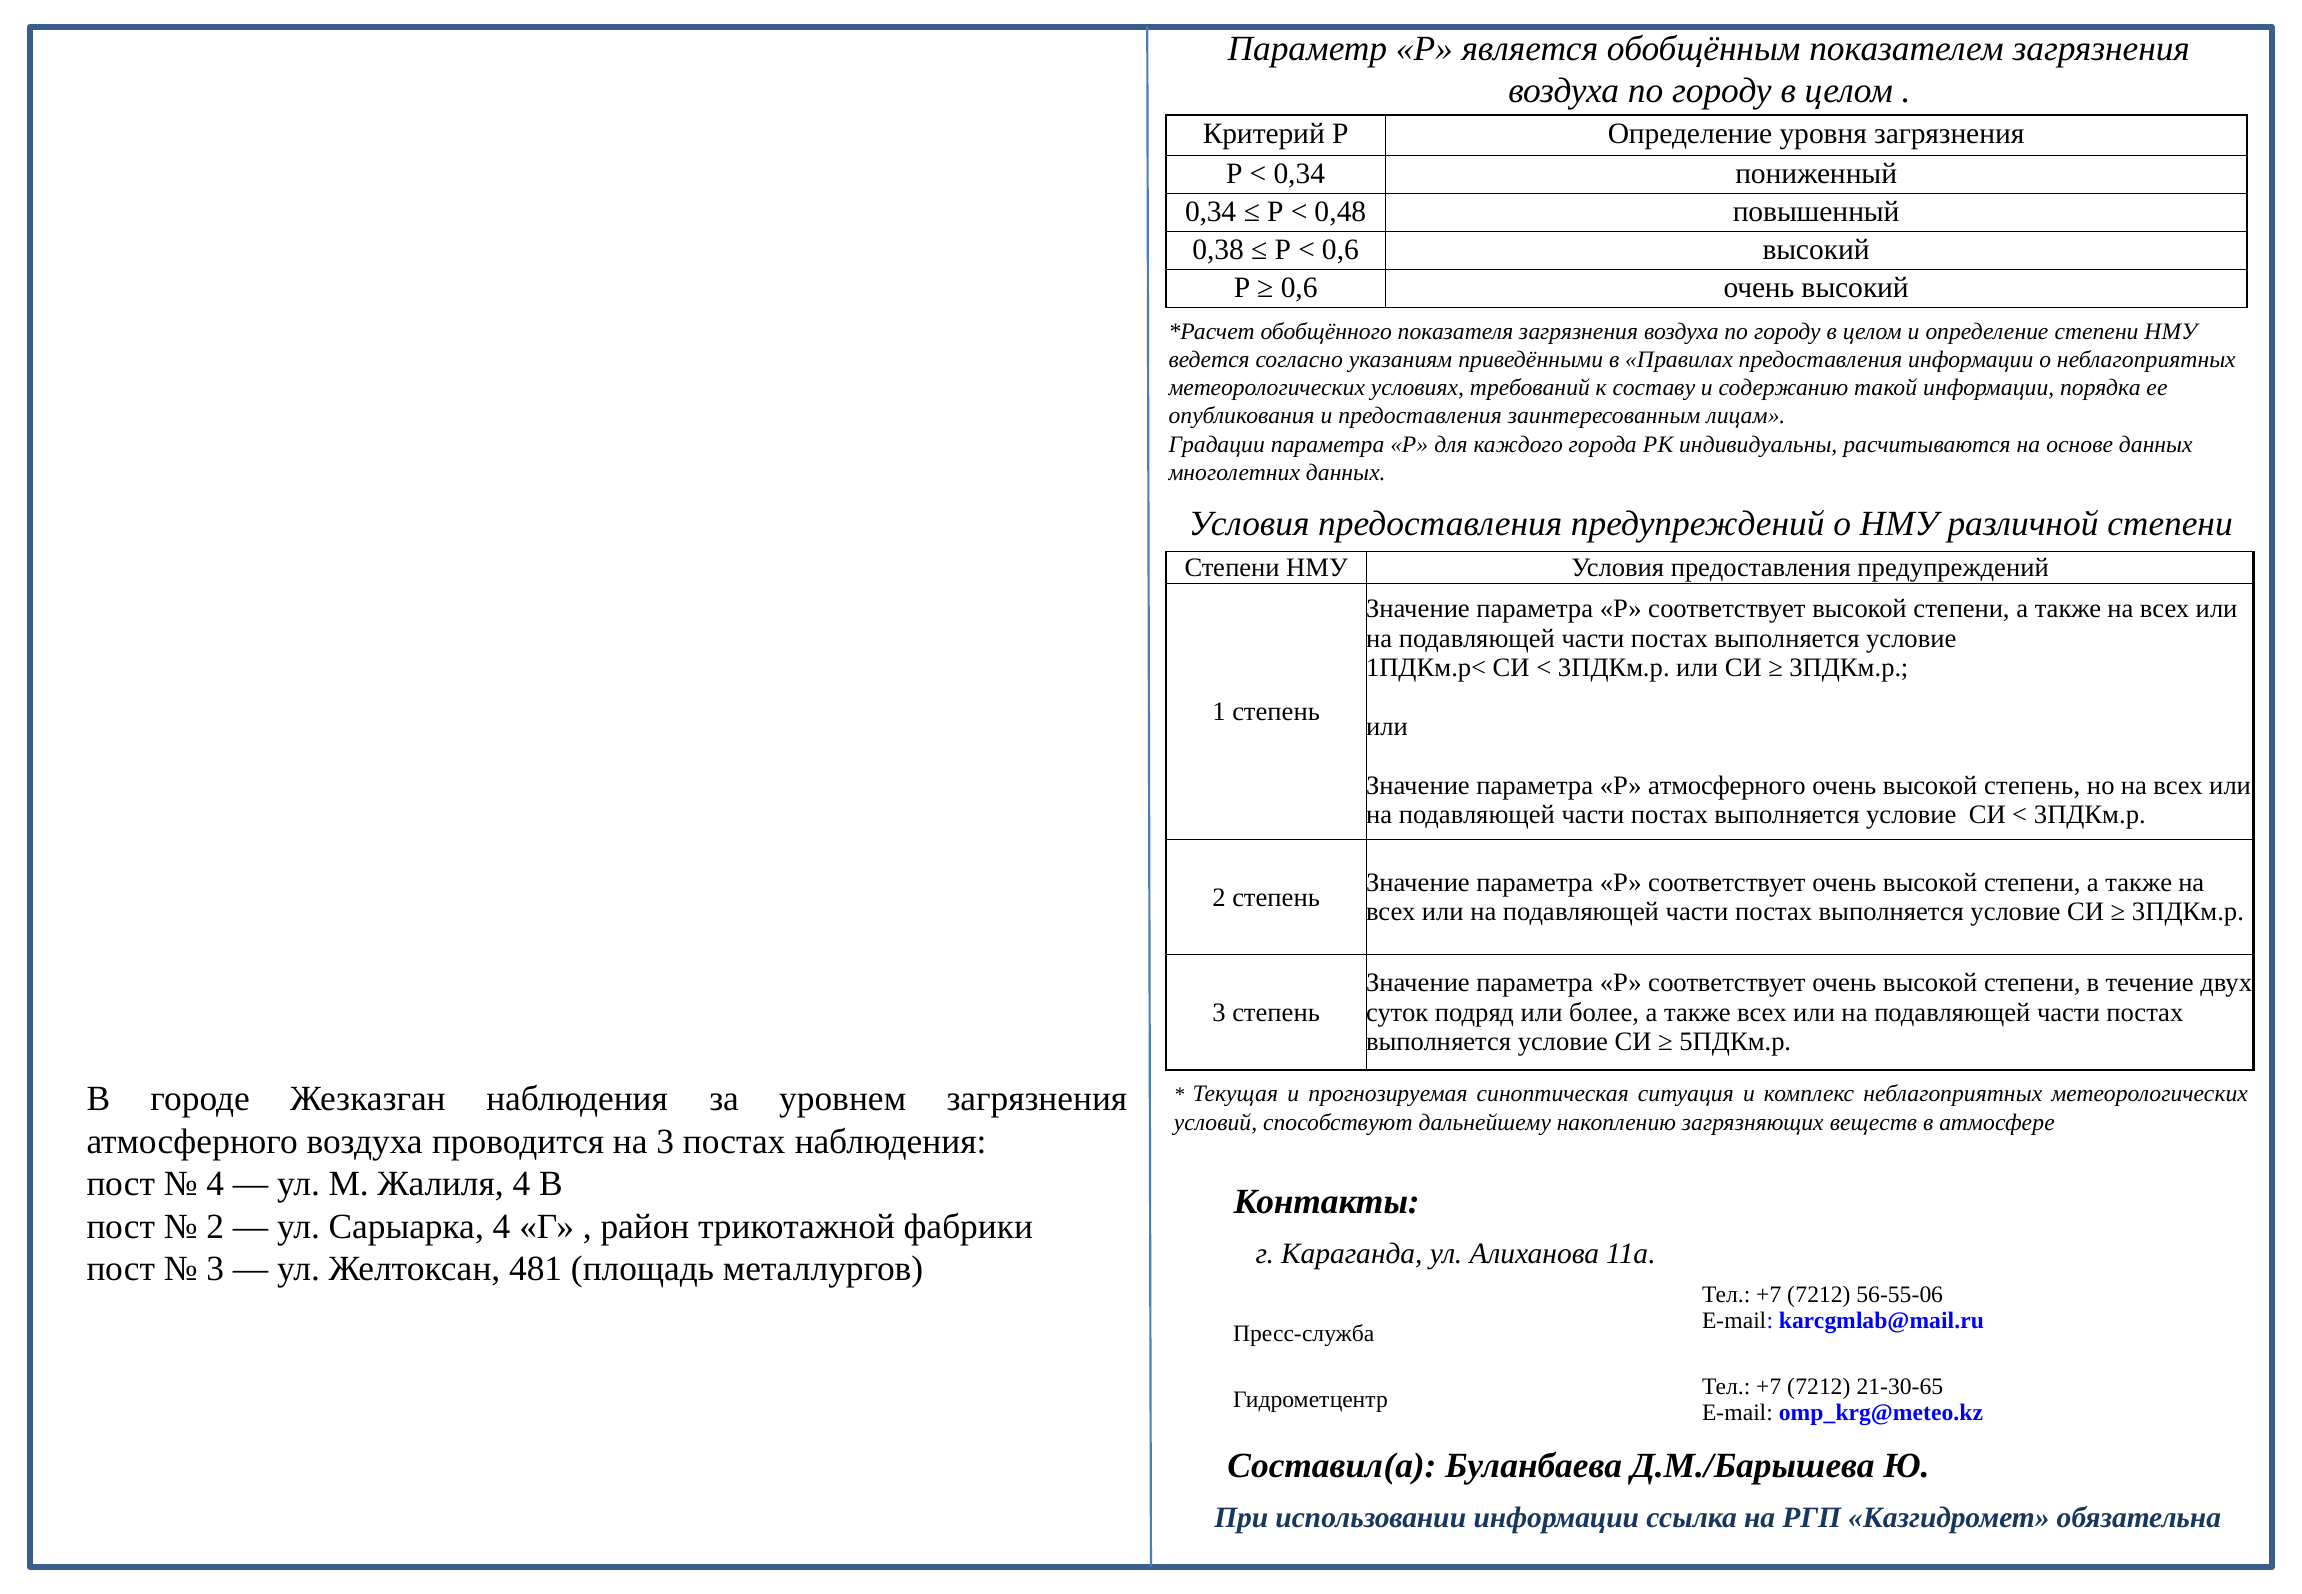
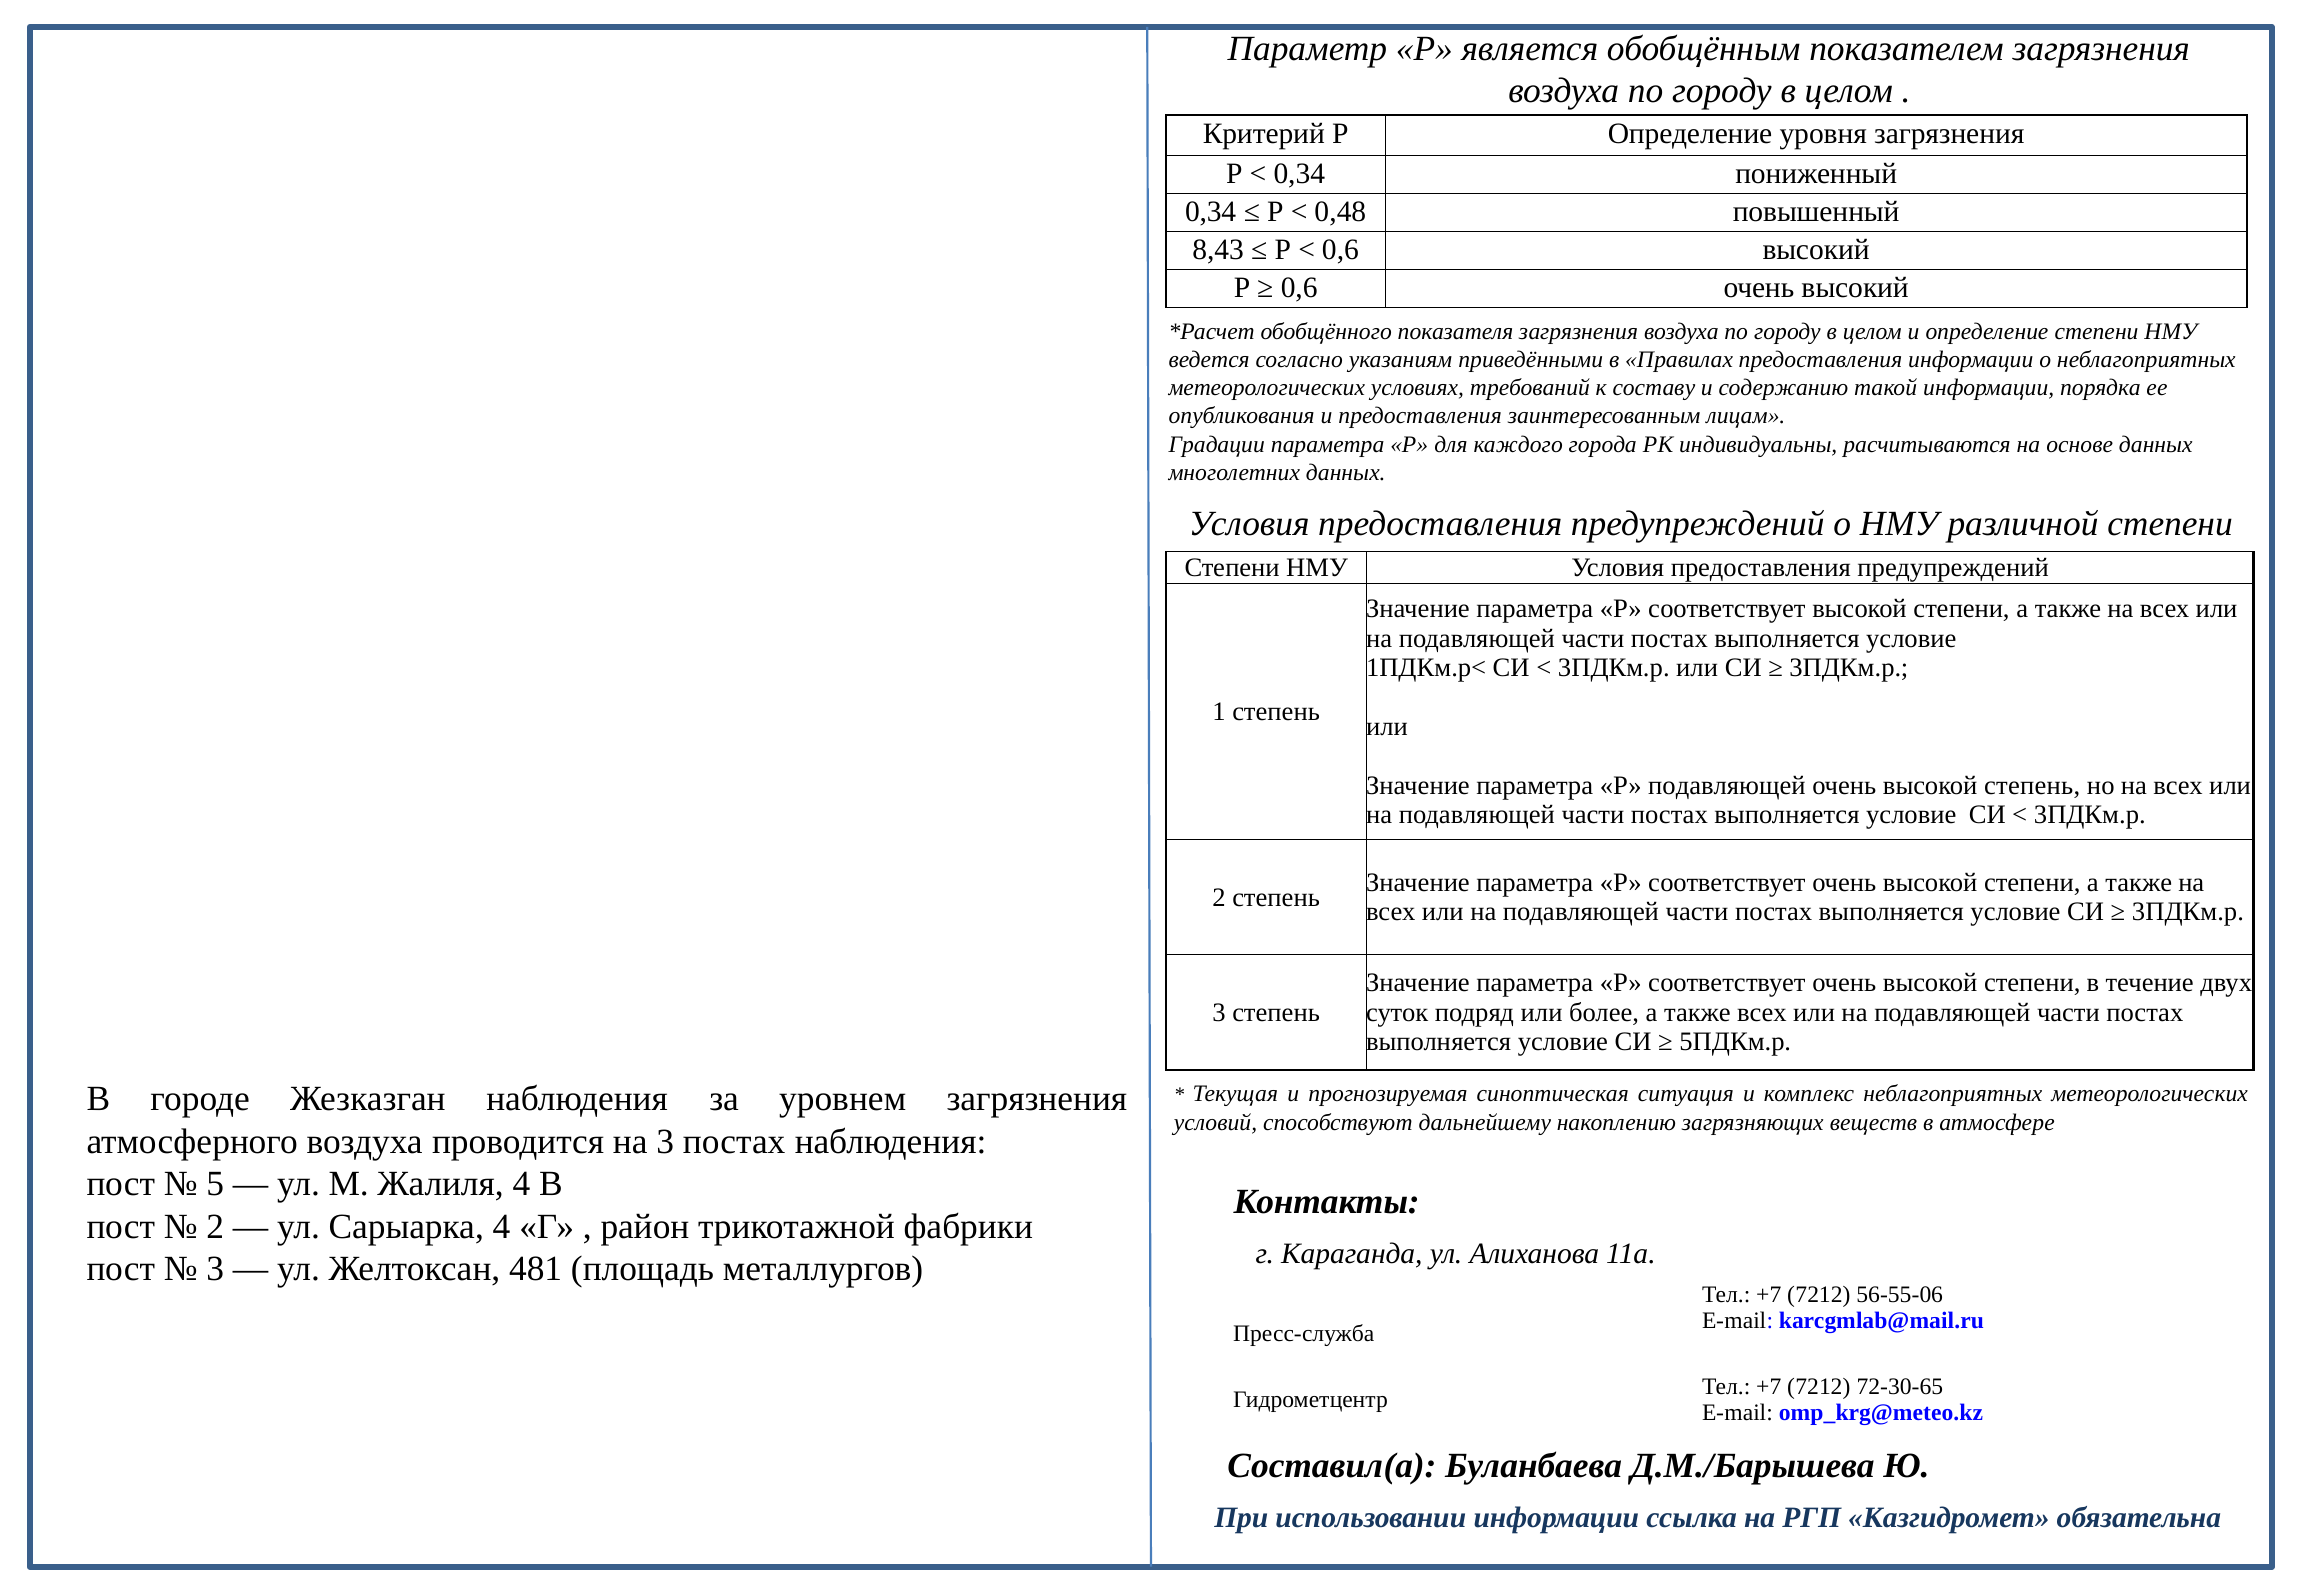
0,38: 0,38 -> 8,43
Р атмосферного: атмосферного -> подавляющей
4 at (215, 1184): 4 -> 5
21-30-65: 21-30-65 -> 72-30-65
